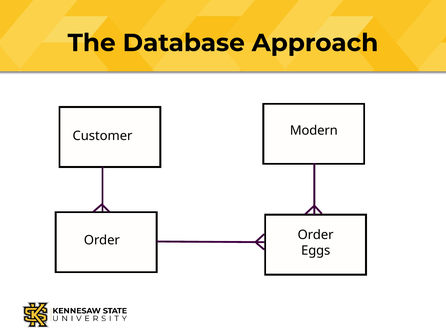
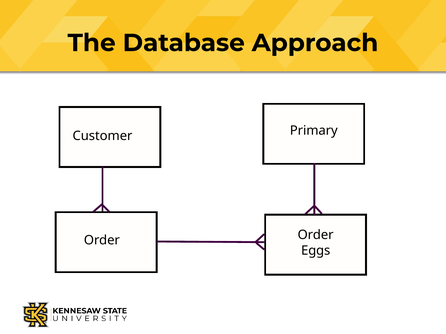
Modern: Modern -> Primary
